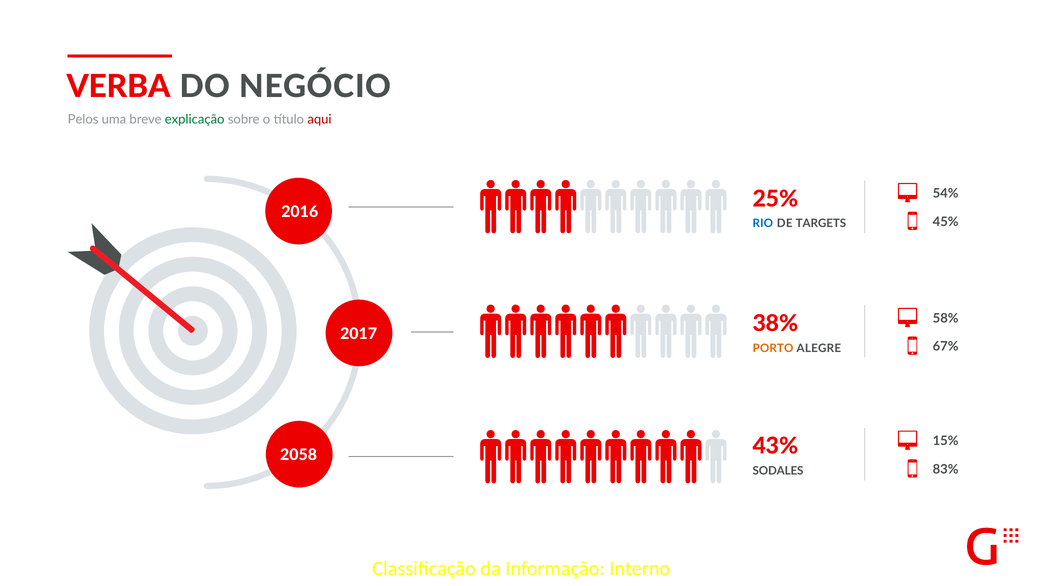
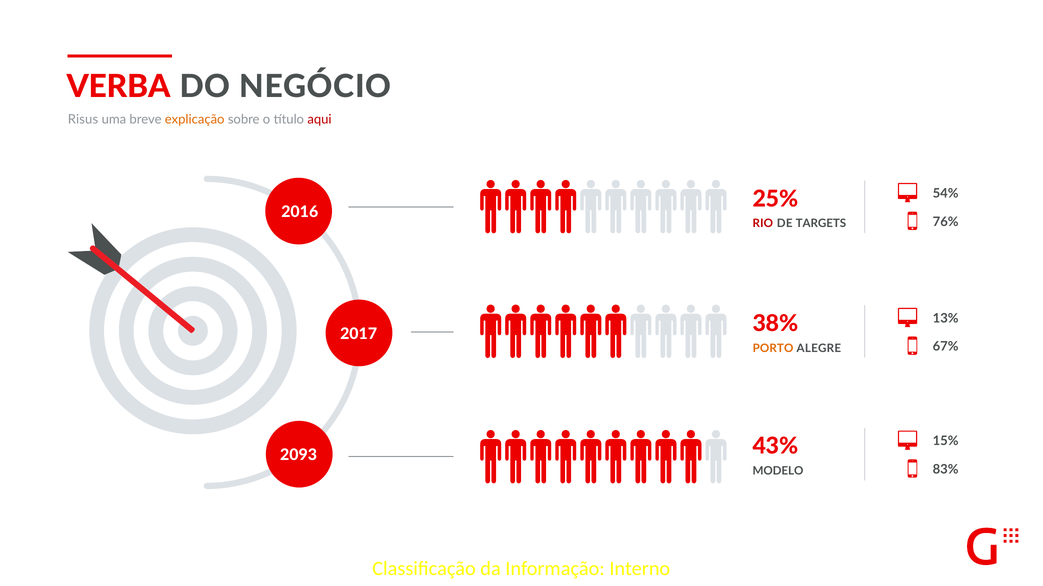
Pelos: Pelos -> Risus
explicação colour: green -> orange
45%: 45% -> 76%
RIO colour: blue -> red
58%: 58% -> 13%
2058: 2058 -> 2093
SODALES: SODALES -> MODELO
